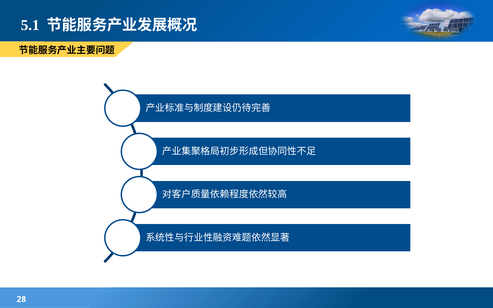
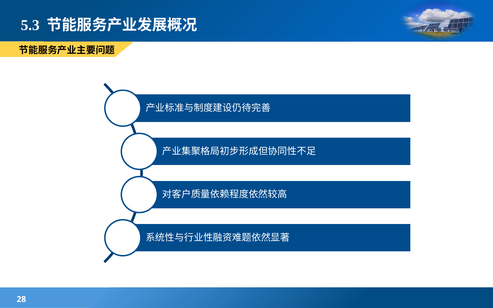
5.1: 5.1 -> 5.3
